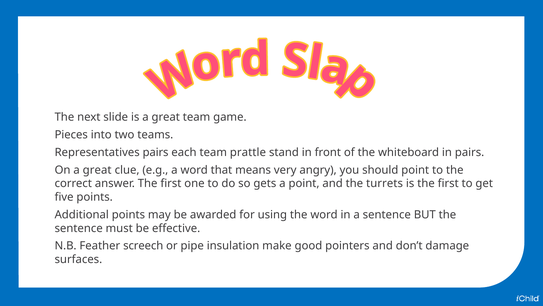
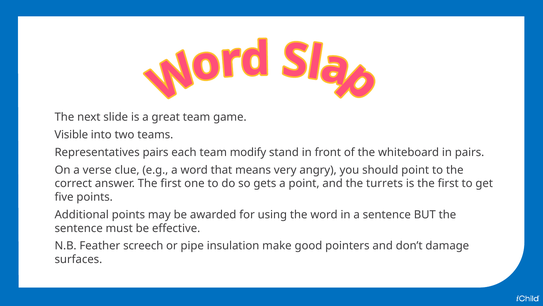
Pieces: Pieces -> Visible
prattle: prattle -> modify
On a great: great -> verse
